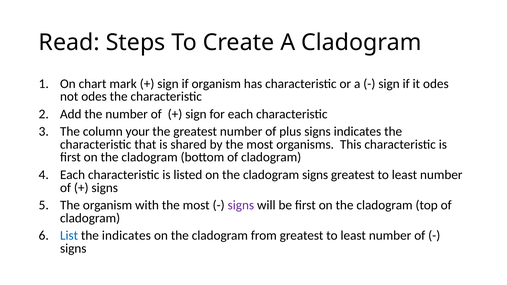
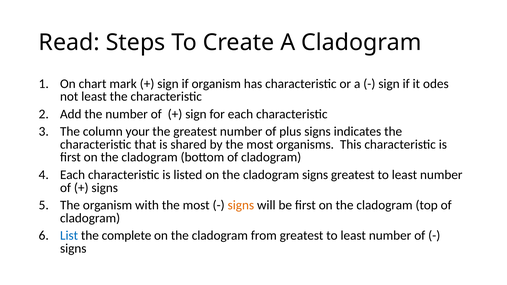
not odes: odes -> least
signs at (241, 205) colour: purple -> orange
the indicates: indicates -> complete
